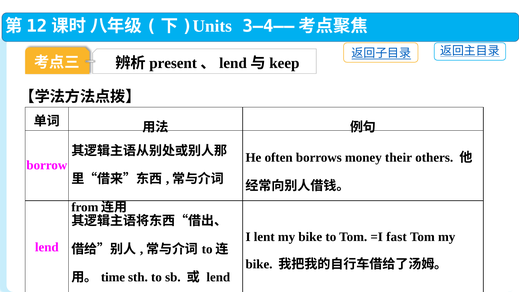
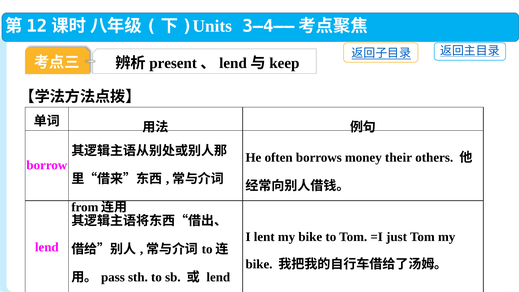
fast: fast -> just
time: time -> pass
